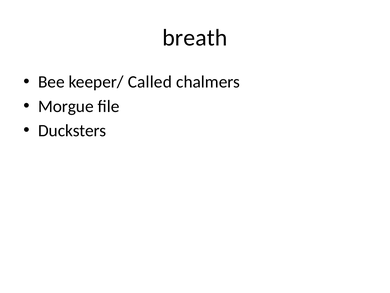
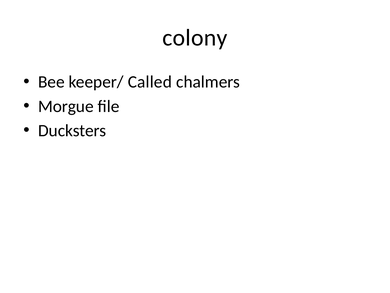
breath: breath -> colony
